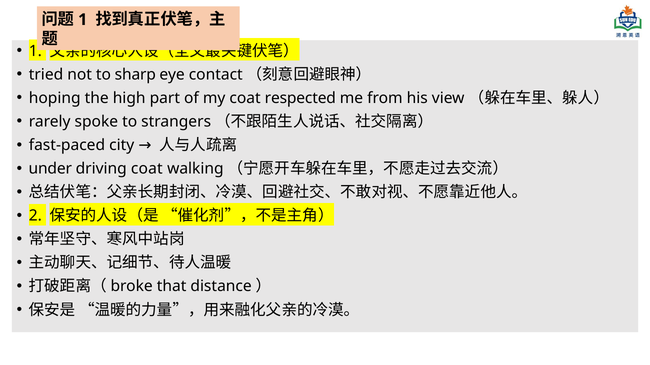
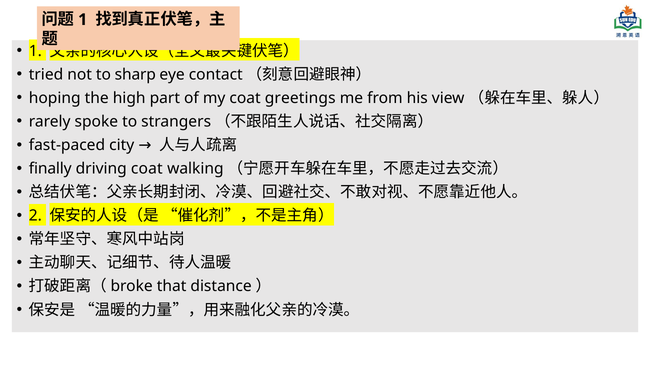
respected: respected -> greetings
under: under -> finally
